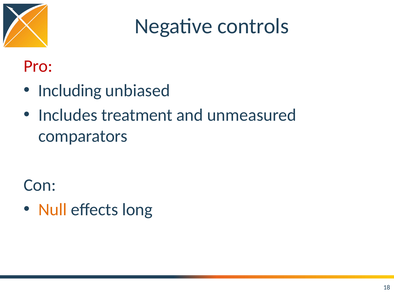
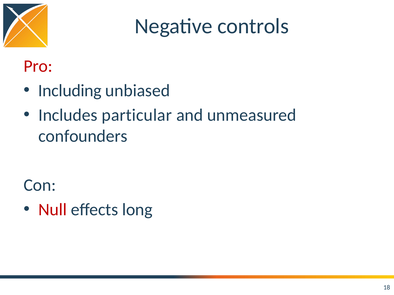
treatment: treatment -> particular
comparators: comparators -> confounders
Null colour: orange -> red
